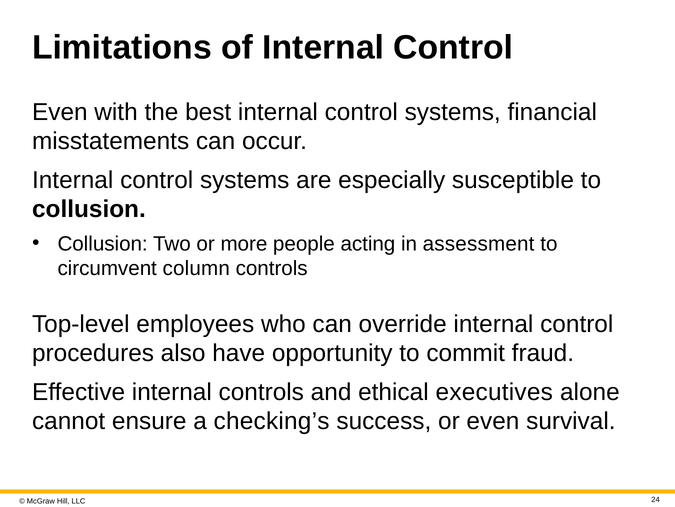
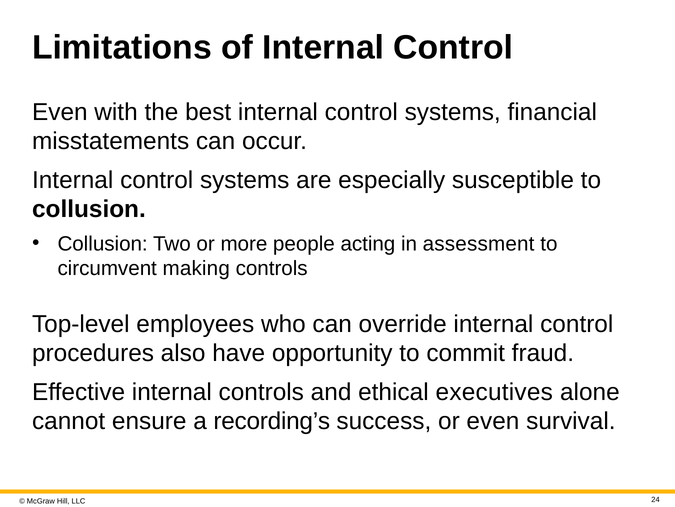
column: column -> making
checking’s: checking’s -> recording’s
